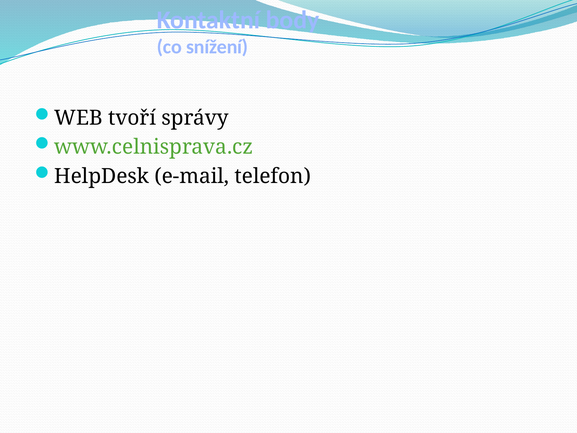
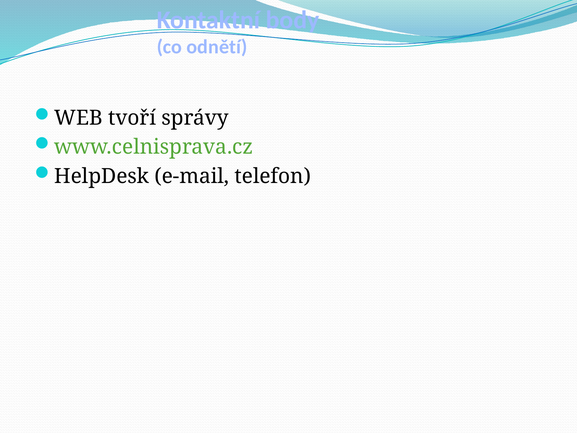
snížení: snížení -> odnětí
